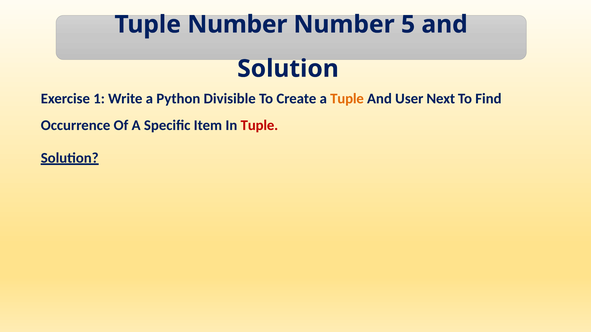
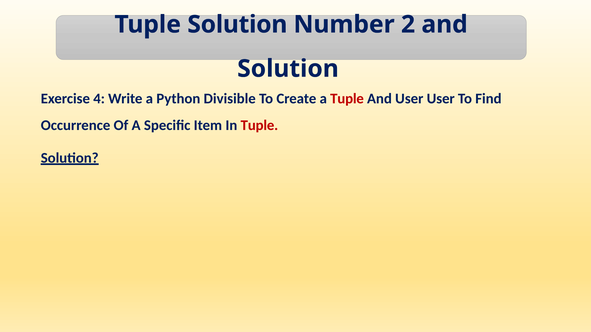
Number at (237, 24): Number -> Solution
5: 5 -> 2
1: 1 -> 4
Tuple at (347, 99) colour: orange -> red
User Next: Next -> User
